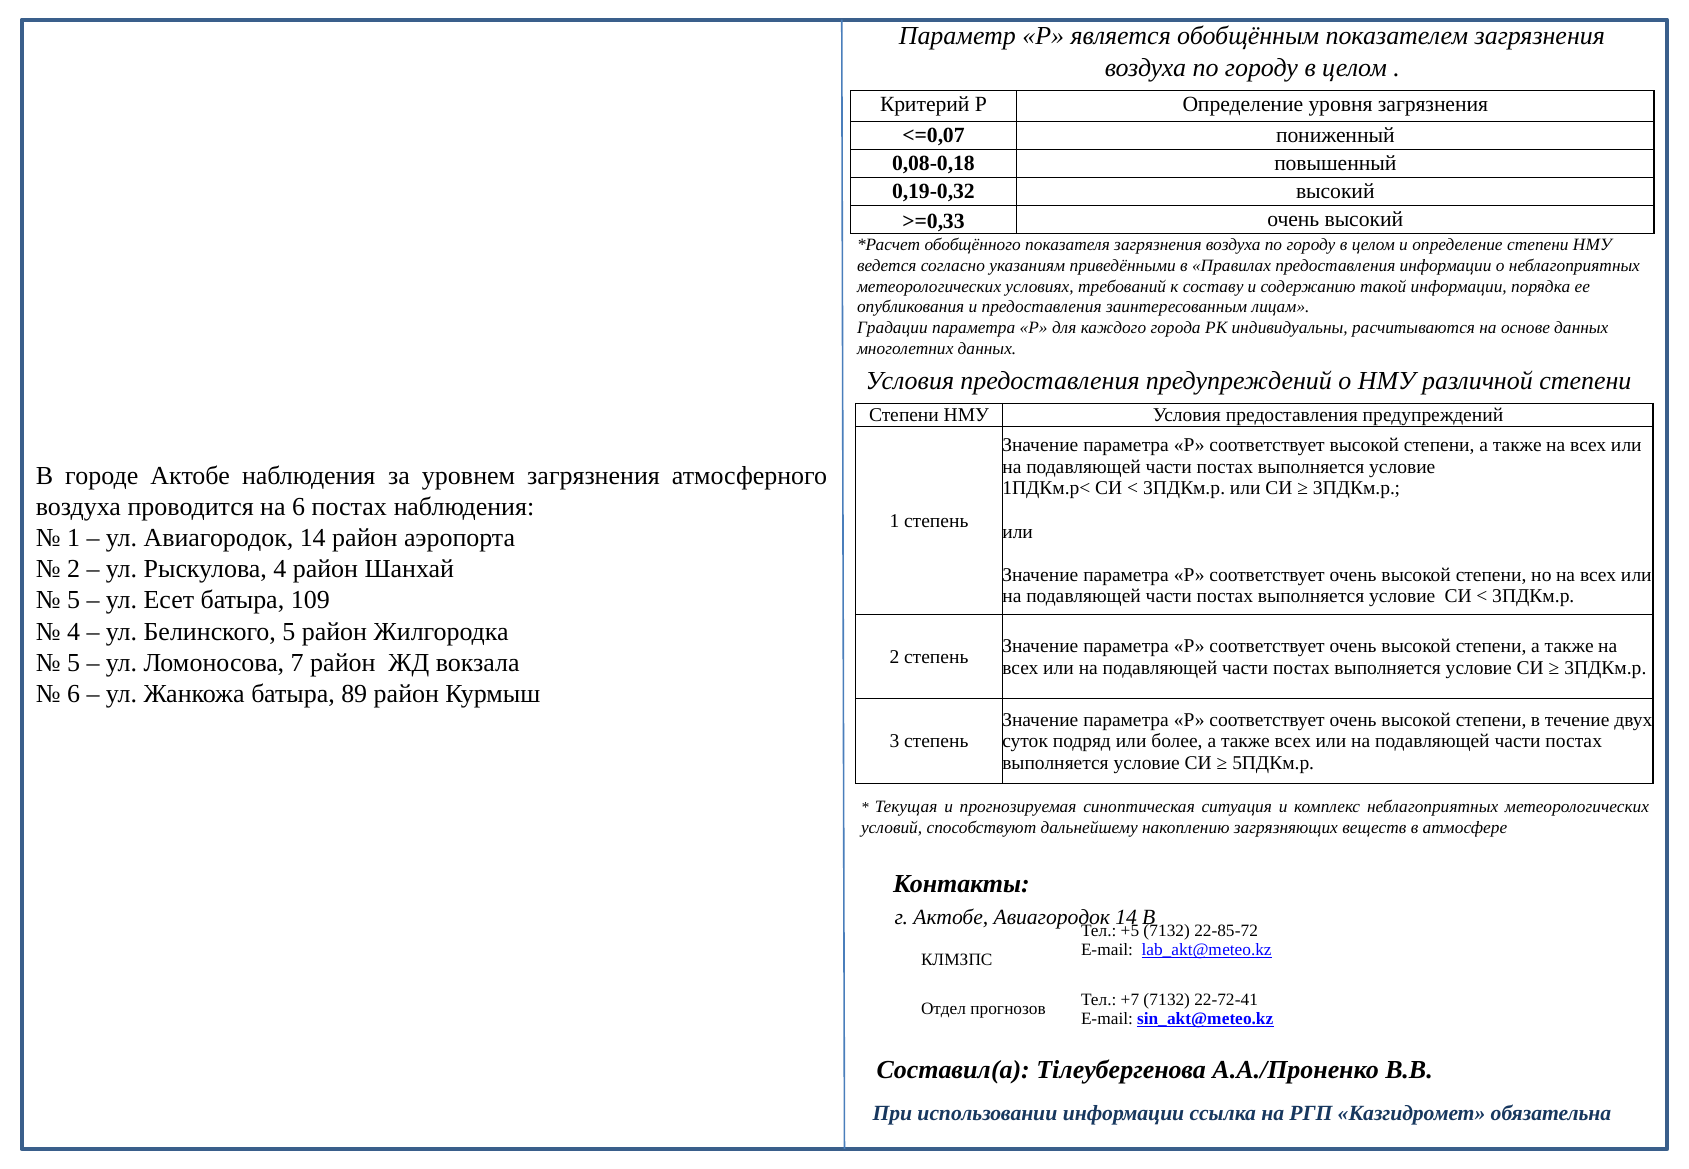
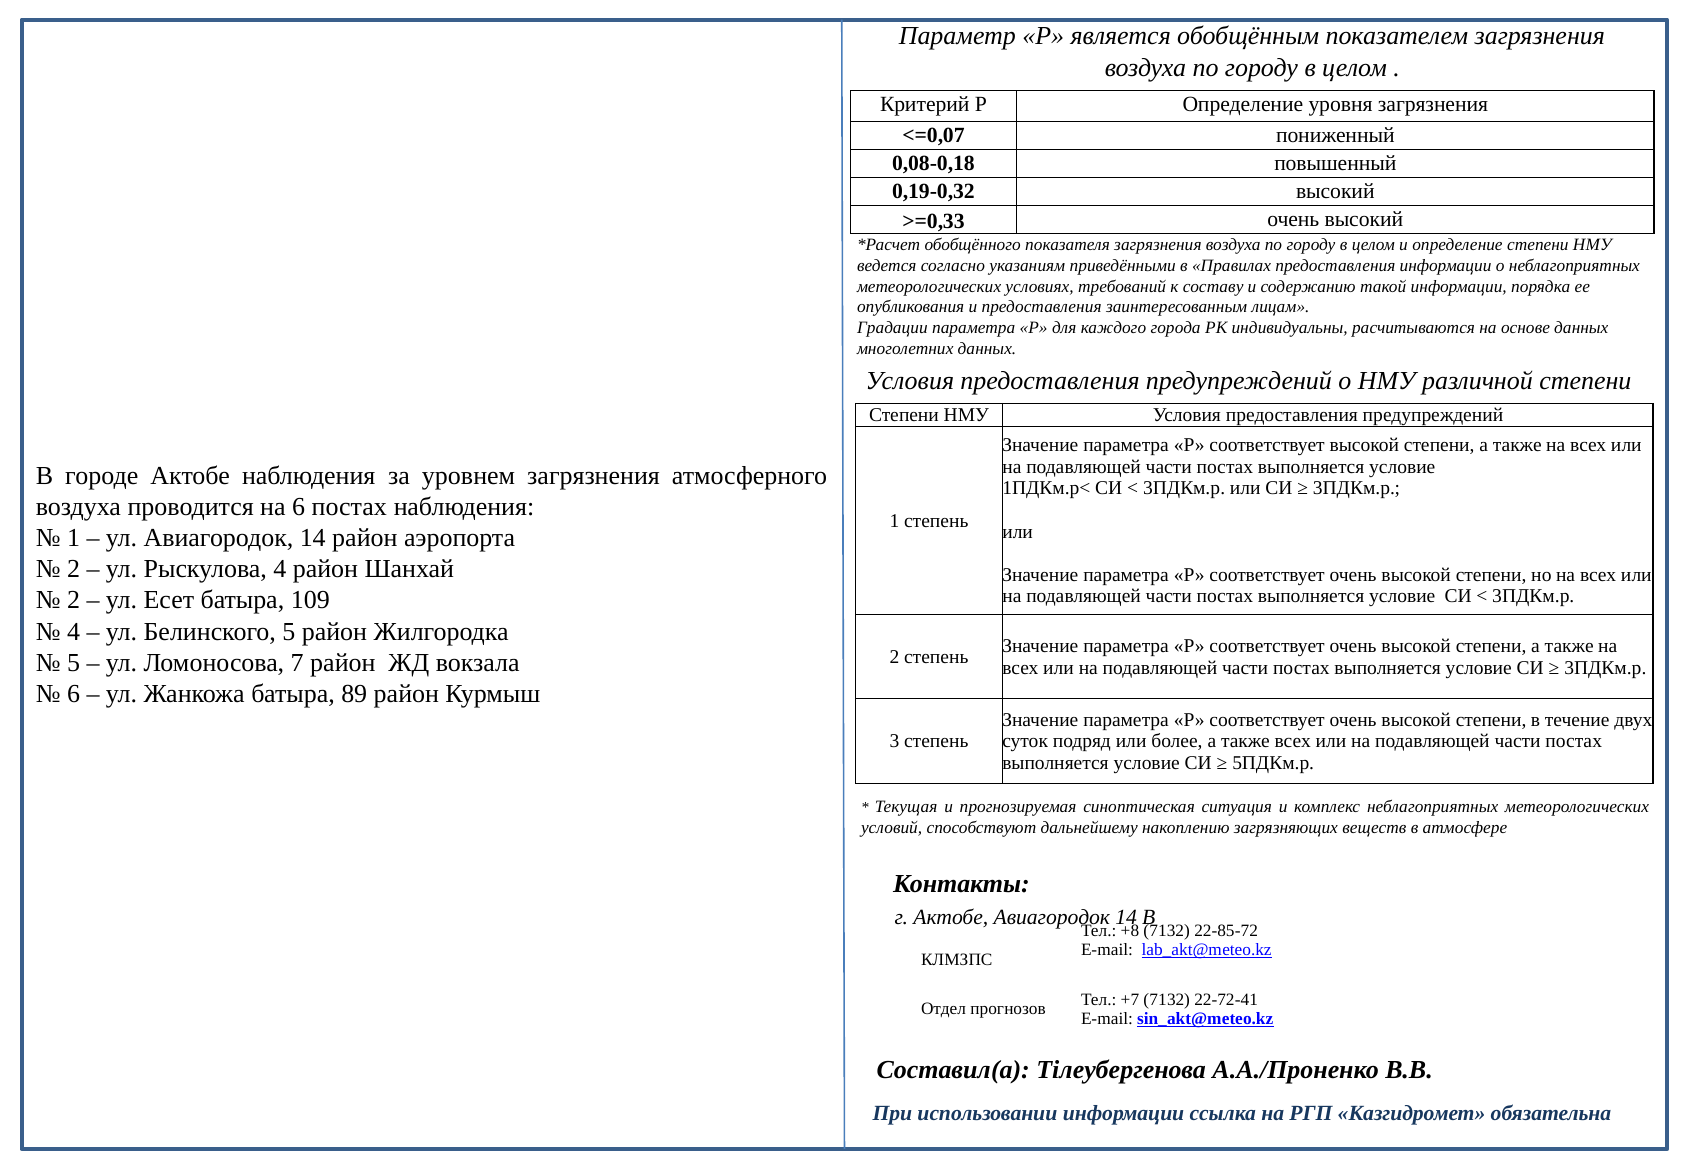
5 at (74, 600): 5 -> 2
+5: +5 -> +8
